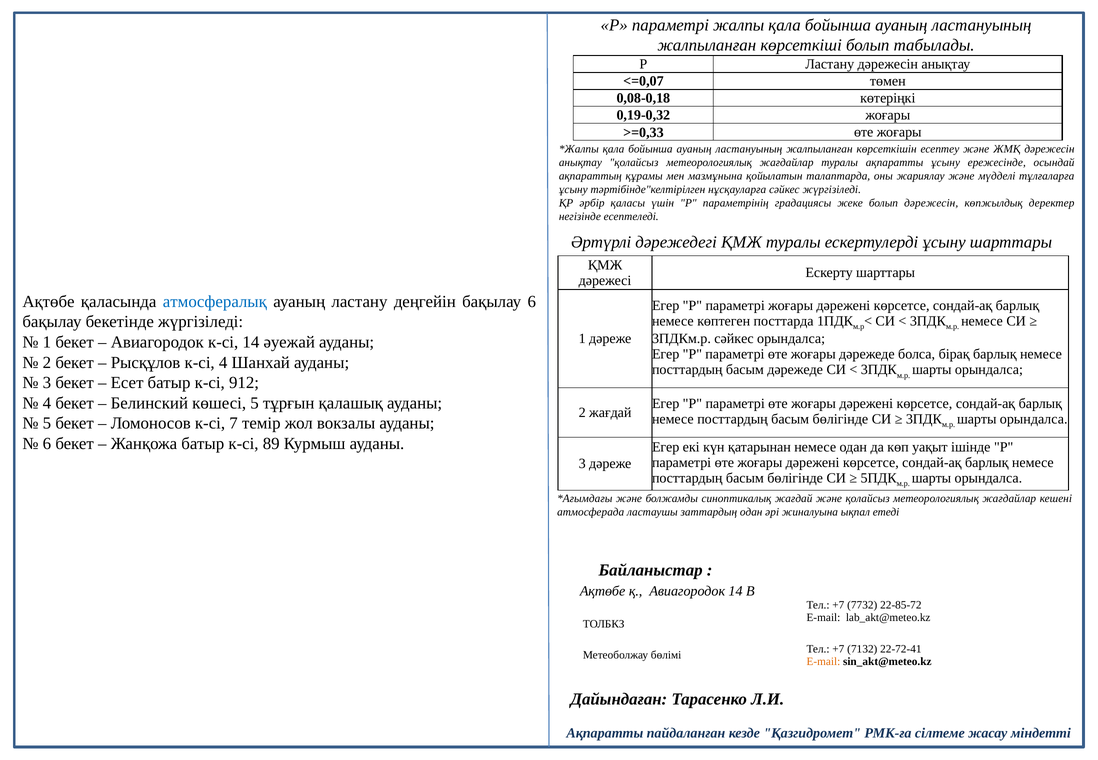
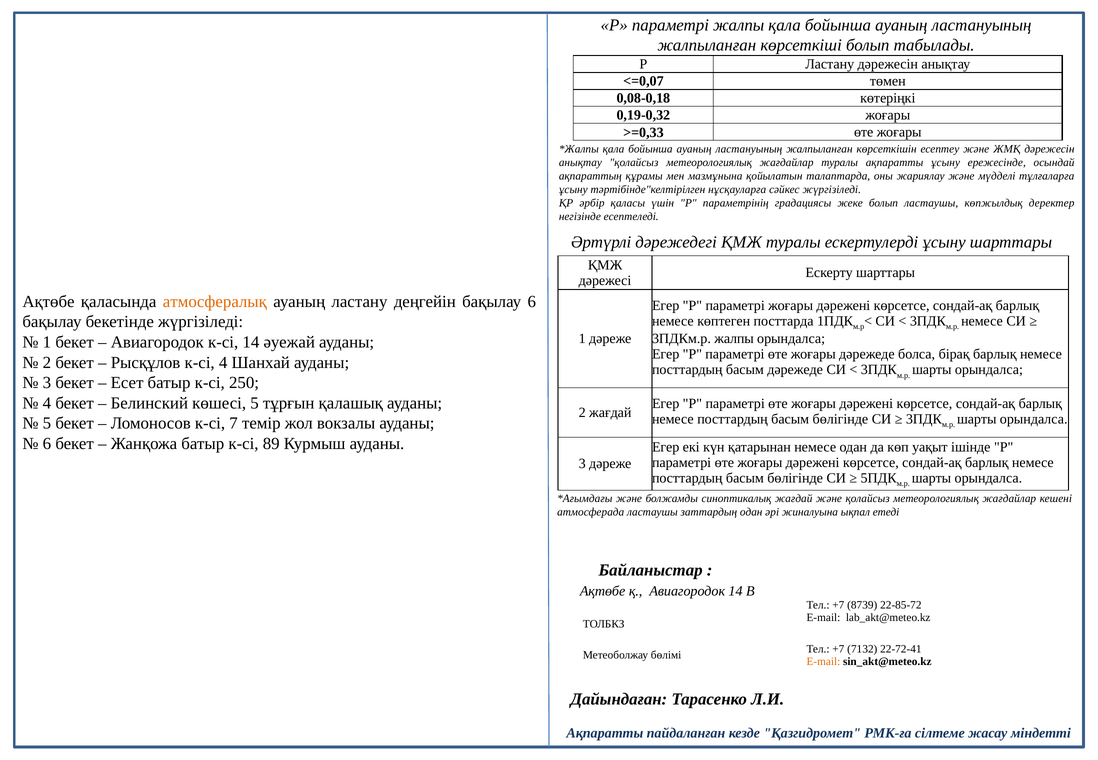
болып дәрежесін: дәрежесін -> ластаушы
атмосфералық colour: blue -> orange
3ПДКм.р сәйкес: сәйкес -> жалпы
912: 912 -> 250
7732: 7732 -> 8739
